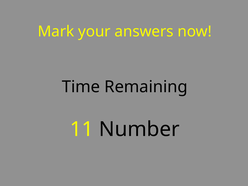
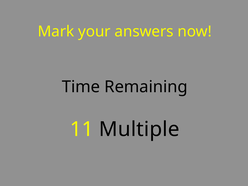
Number: Number -> Multiple
